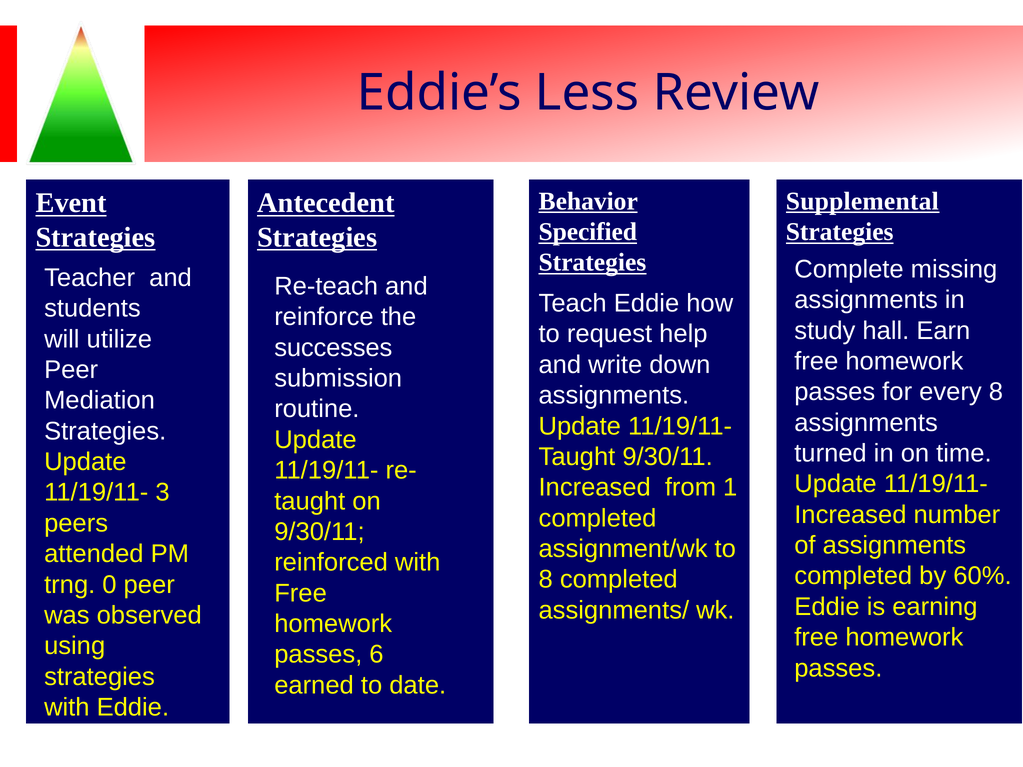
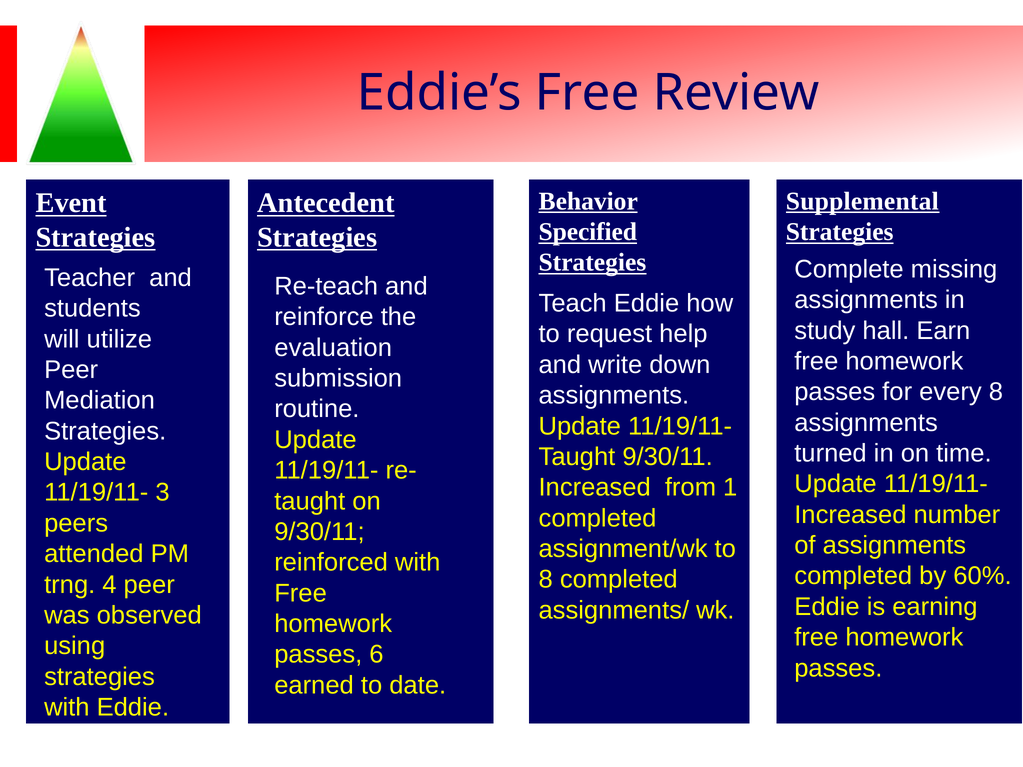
Eddie’s Less: Less -> Free
successes: successes -> evaluation
0: 0 -> 4
